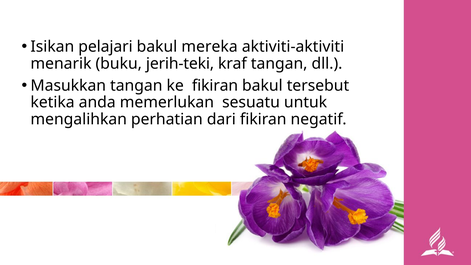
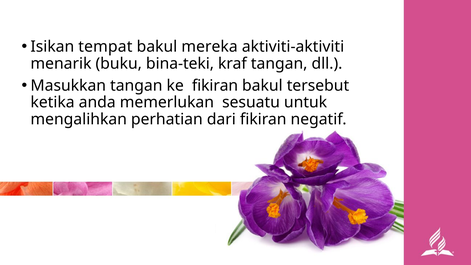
pelajari: pelajari -> tempat
jerih-teki: jerih-teki -> bina-teki
